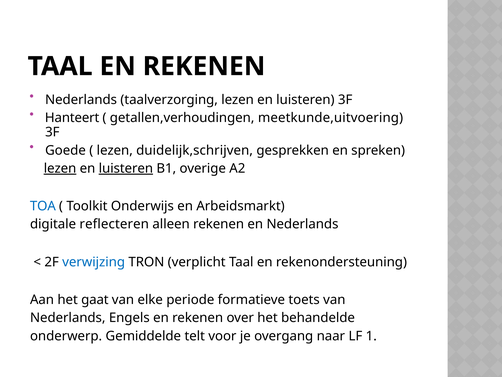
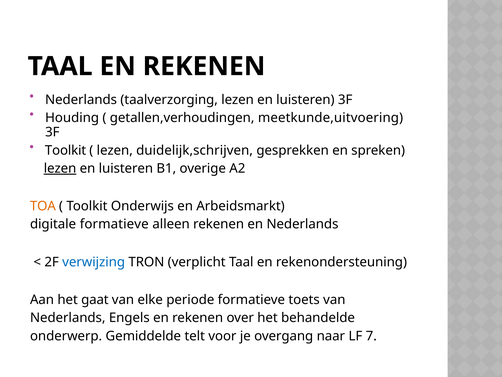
Hanteert: Hanteert -> Houding
Goede at (65, 150): Goede -> Toolkit
luisteren at (126, 168) underline: present -> none
TOA colour: blue -> orange
digitale reflecteren: reflecteren -> formatieve
1: 1 -> 7
